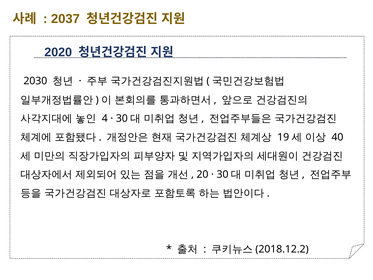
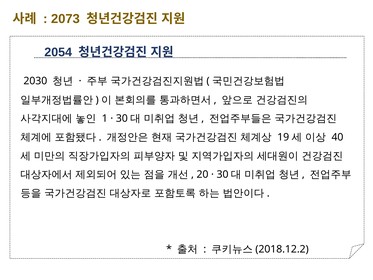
2037: 2037 -> 2073
2020: 2020 -> 2054
4: 4 -> 1
